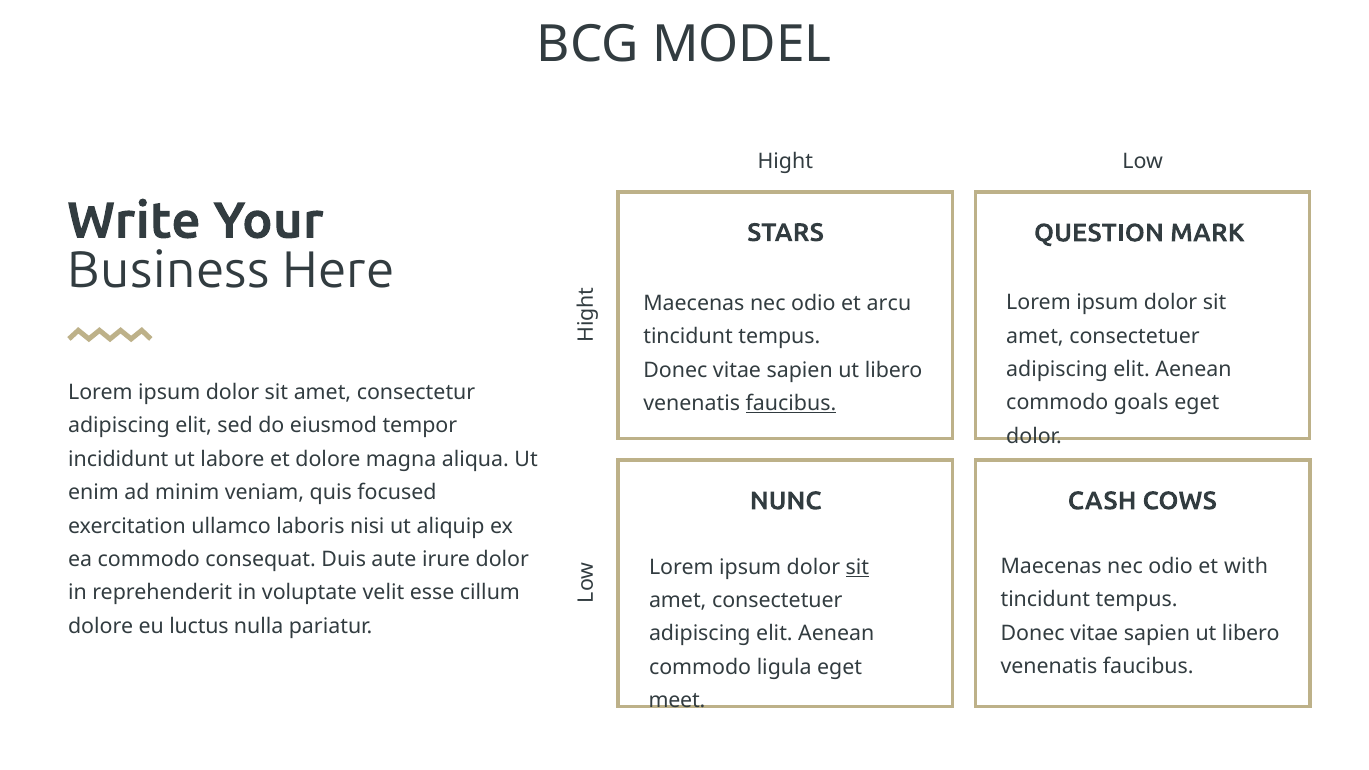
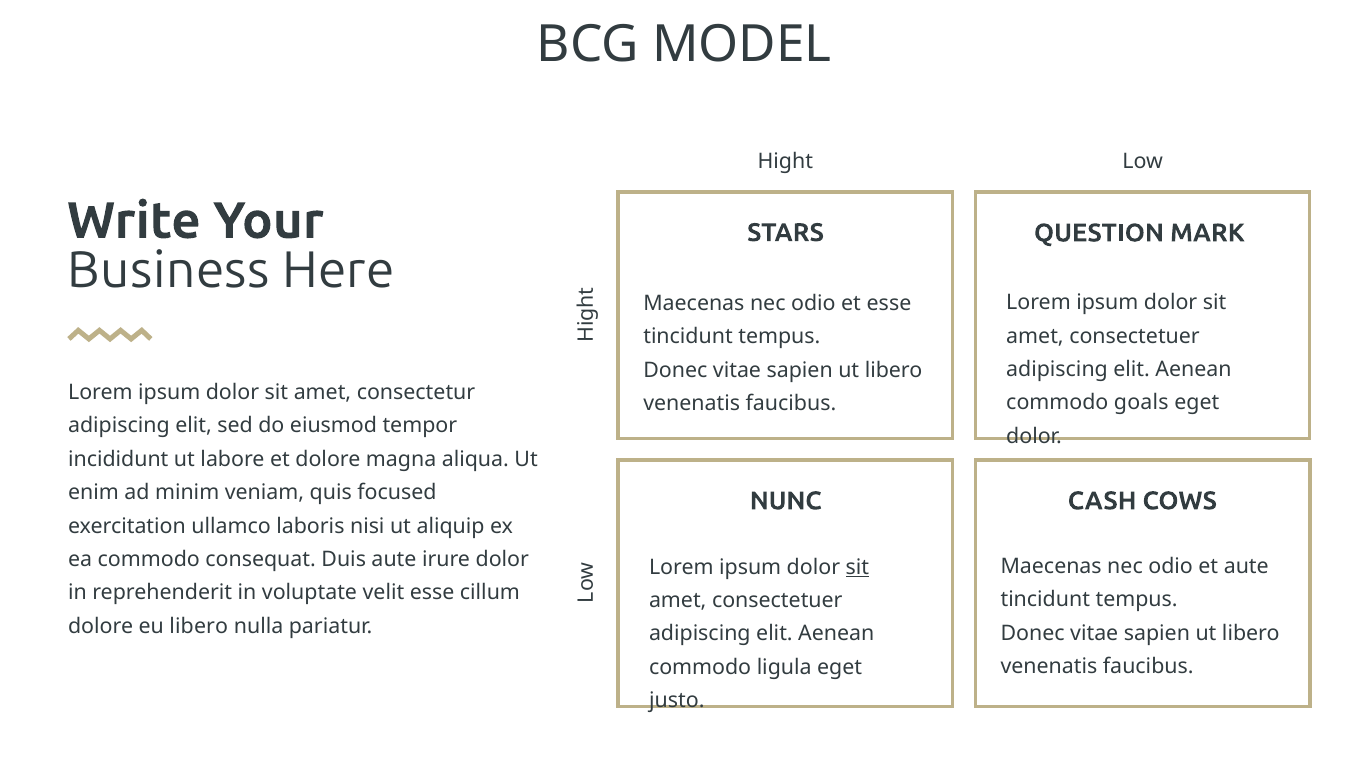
et arcu: arcu -> esse
faucibus at (791, 403) underline: present -> none
et with: with -> aute
eu luctus: luctus -> libero
meet: meet -> justo
